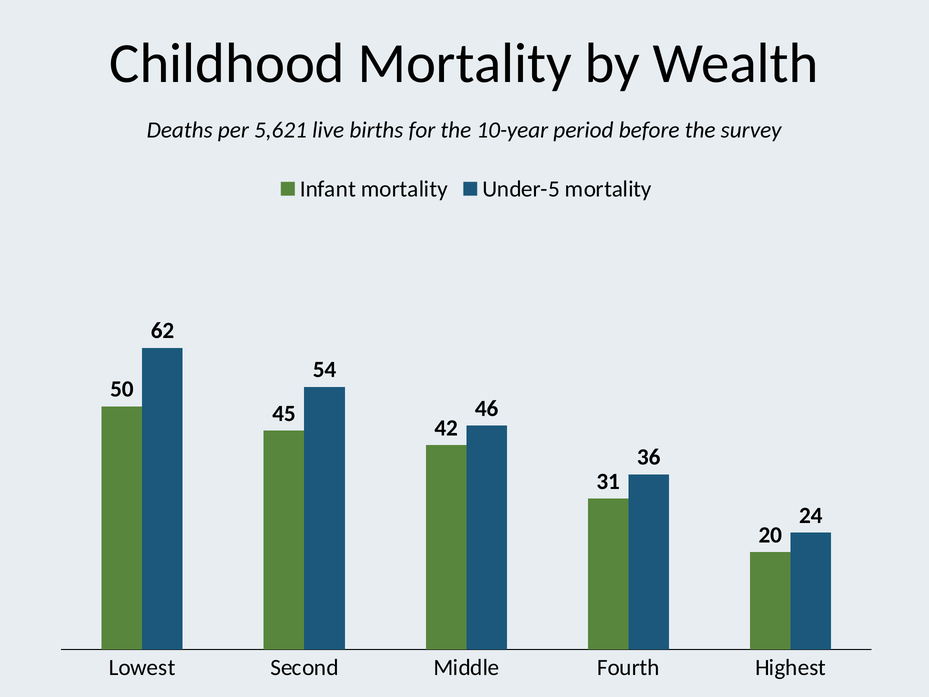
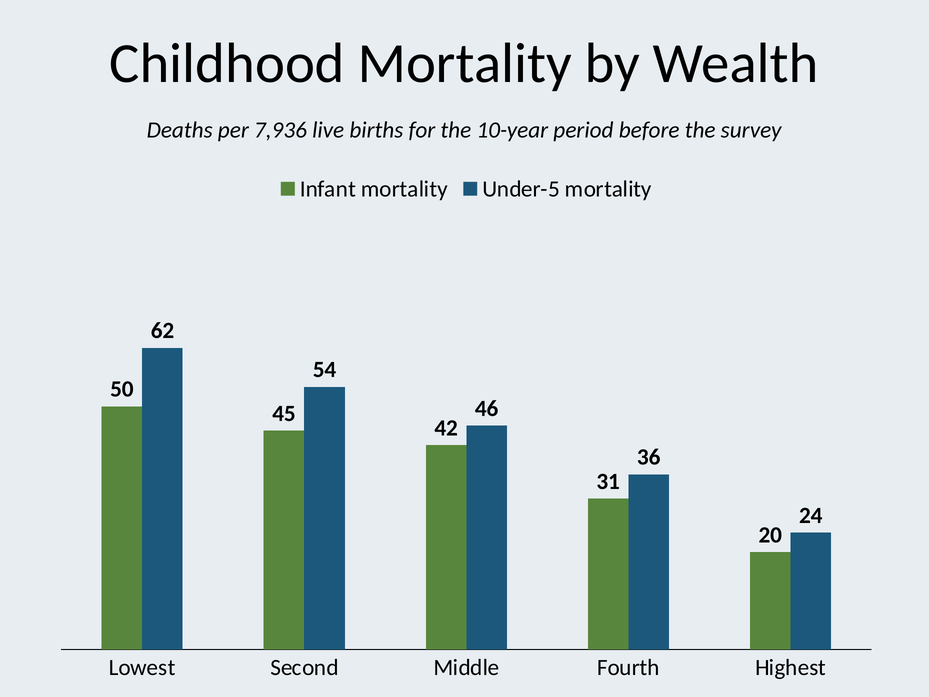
5,621: 5,621 -> 7,936
